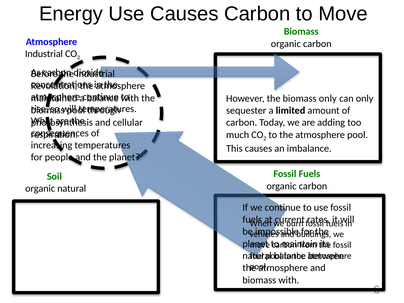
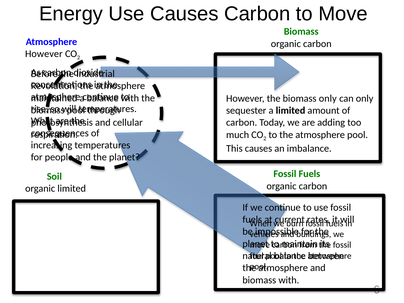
Industrial at (44, 54): Industrial -> However
organic natural: natural -> limited
